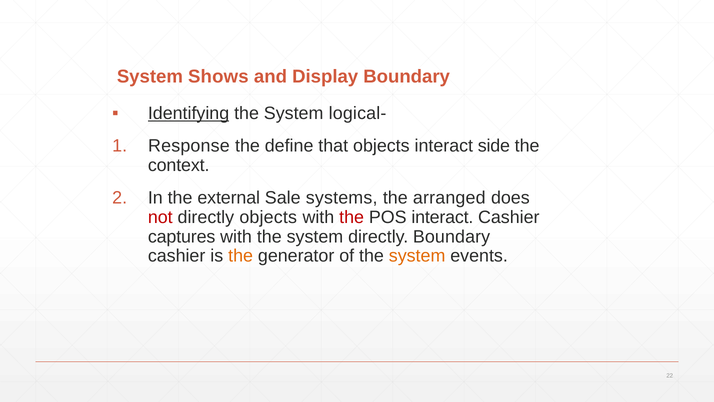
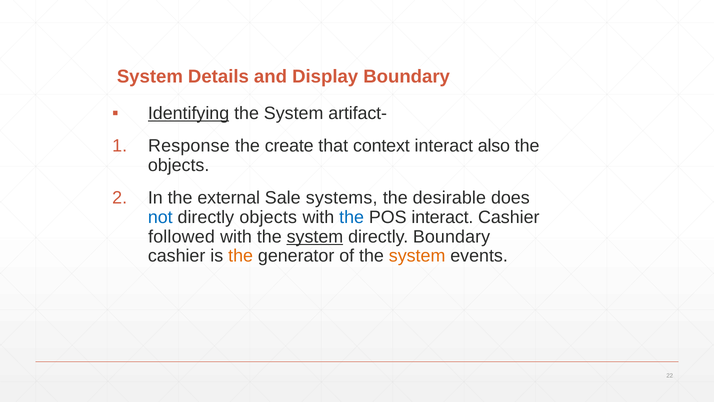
Shows: Shows -> Details
logical-: logical- -> artifact-
define: define -> create
that objects: objects -> context
side: side -> also
context at (179, 165): context -> objects
arranged: arranged -> desirable
not colour: red -> blue
the at (352, 217) colour: red -> blue
captures: captures -> followed
system at (315, 236) underline: none -> present
